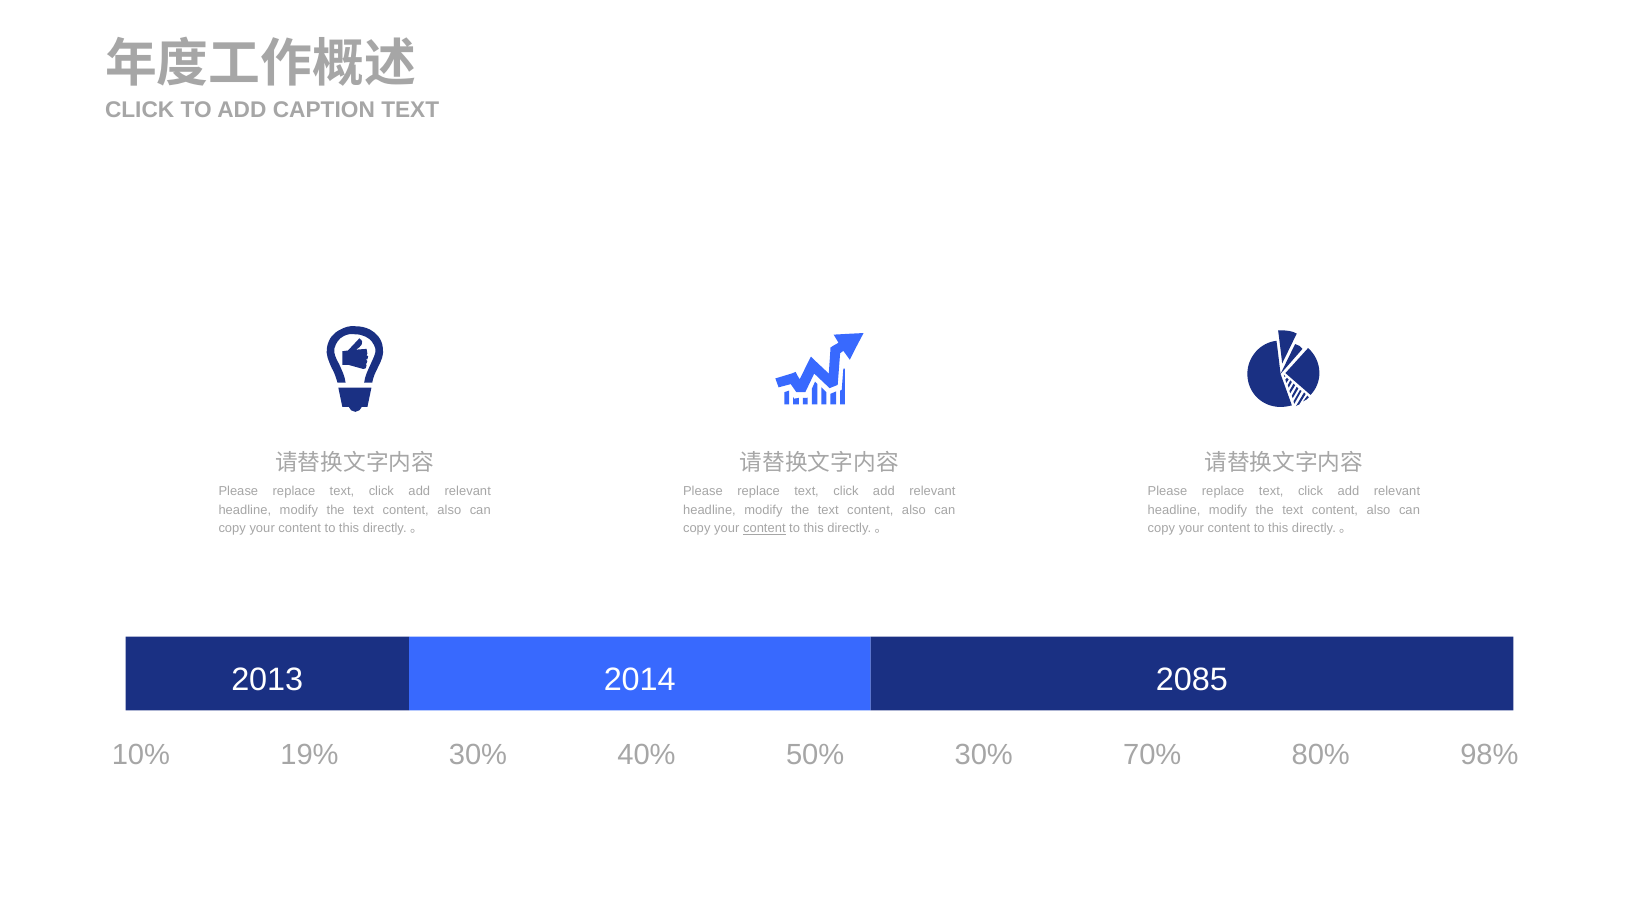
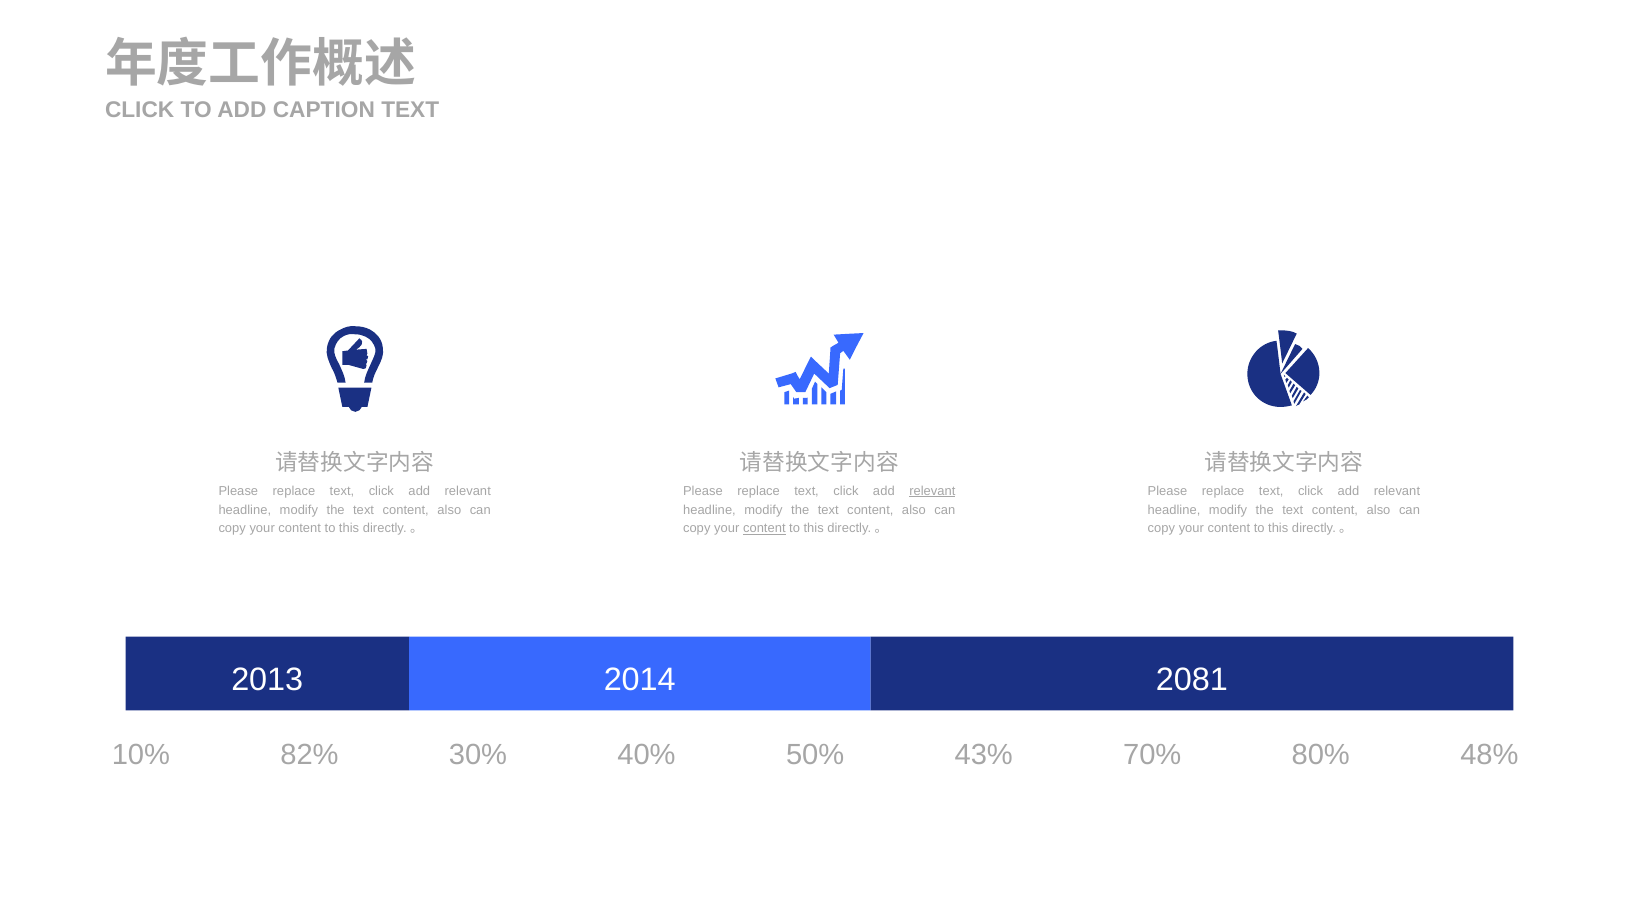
relevant at (932, 491) underline: none -> present
2085: 2085 -> 2081
19%: 19% -> 82%
50% 30%: 30% -> 43%
98%: 98% -> 48%
